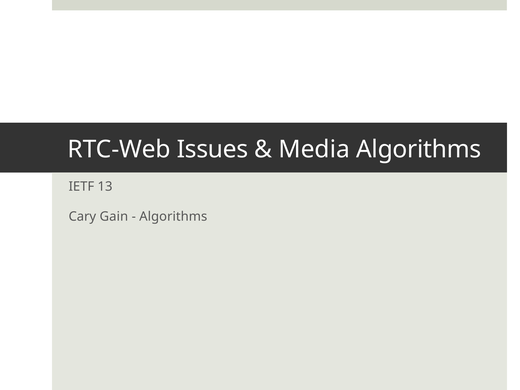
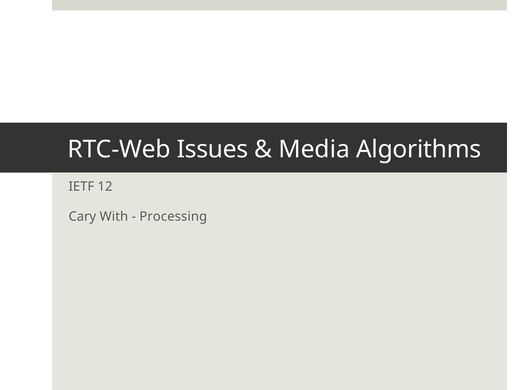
13: 13 -> 12
Gain: Gain -> With
Algorithms at (173, 217): Algorithms -> Processing
